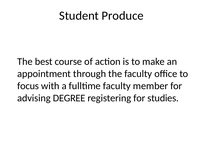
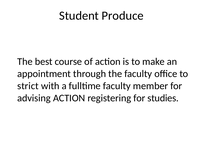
focus: focus -> strict
advising DEGREE: DEGREE -> ACTION
